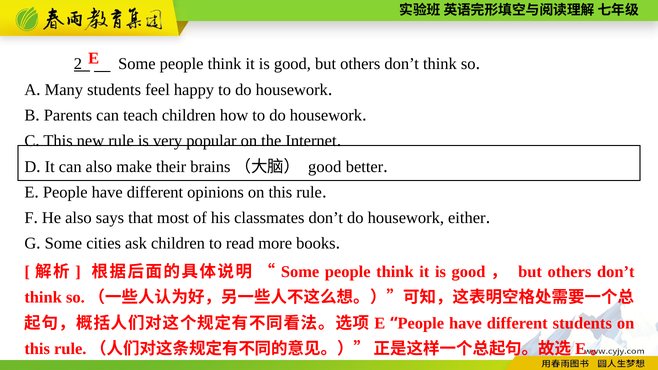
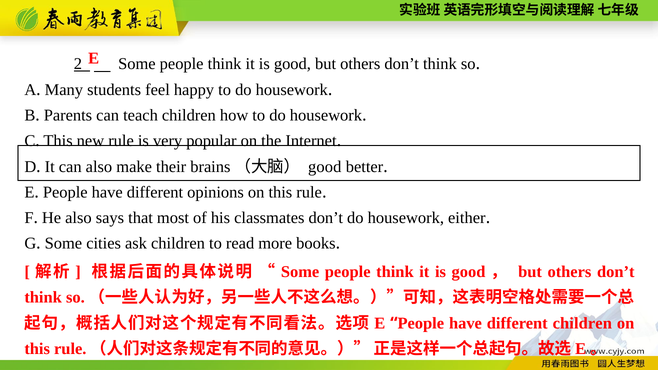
different students: students -> children
